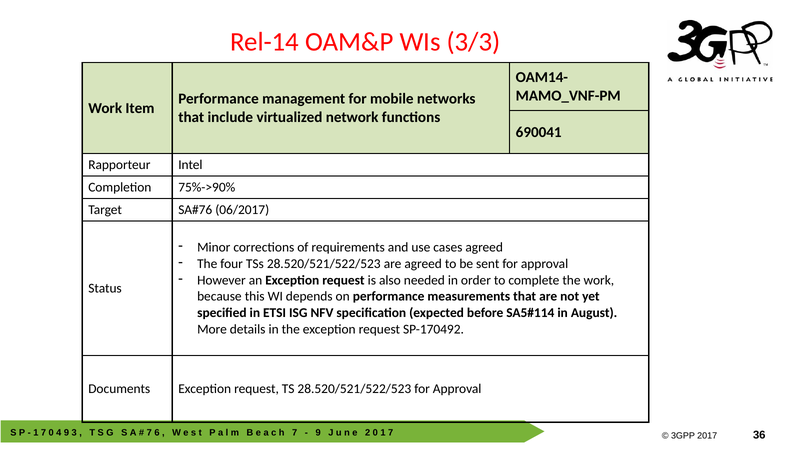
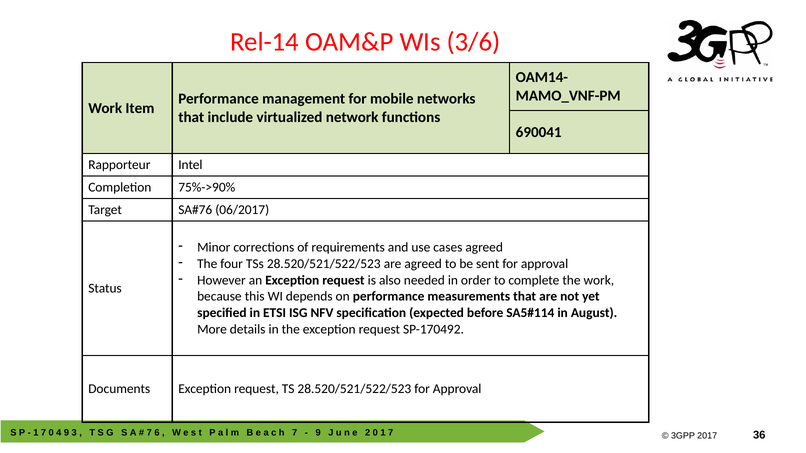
3/3: 3/3 -> 3/6
